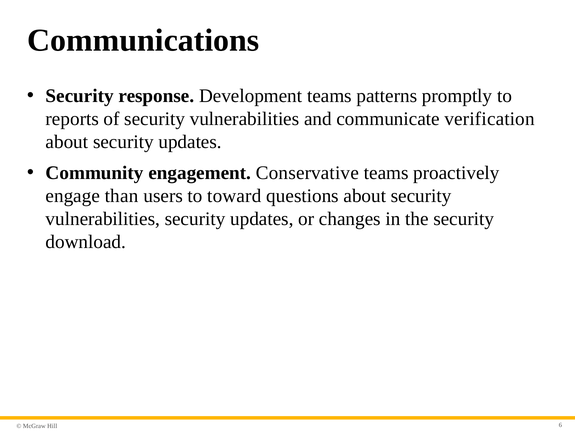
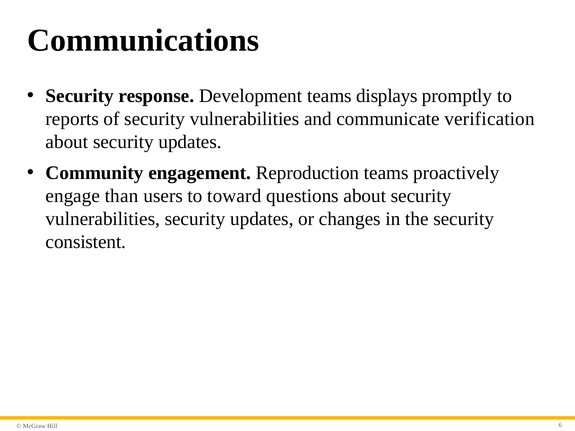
patterns: patterns -> displays
Conservative: Conservative -> Reproduction
download: download -> consistent
